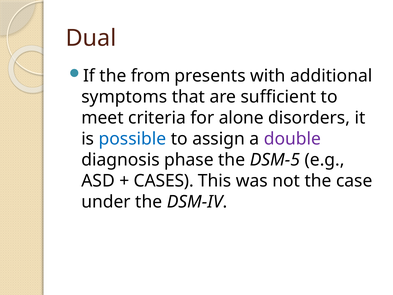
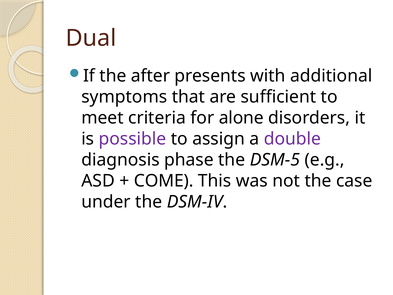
from: from -> after
possible colour: blue -> purple
CASES: CASES -> COME
